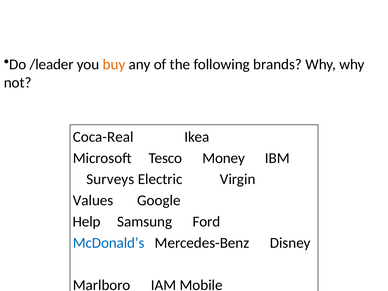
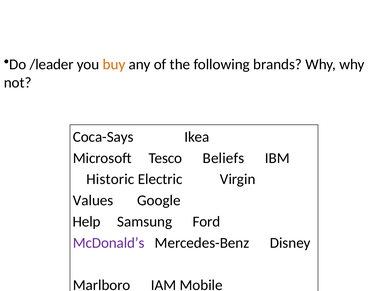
Coca-Real: Coca-Real -> Coca-Says
Money: Money -> Beliefs
Surveys: Surveys -> Historic
McDonald’s colour: blue -> purple
